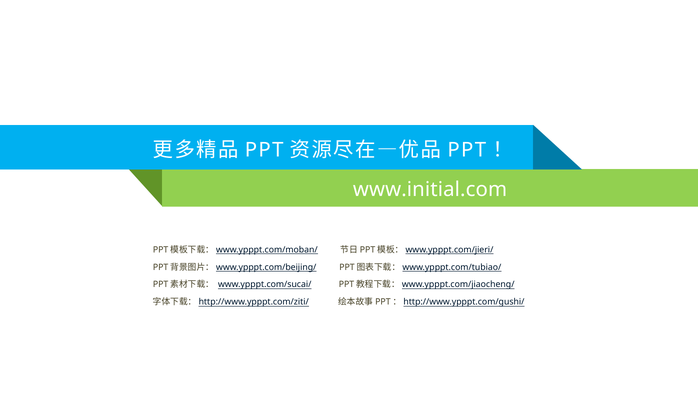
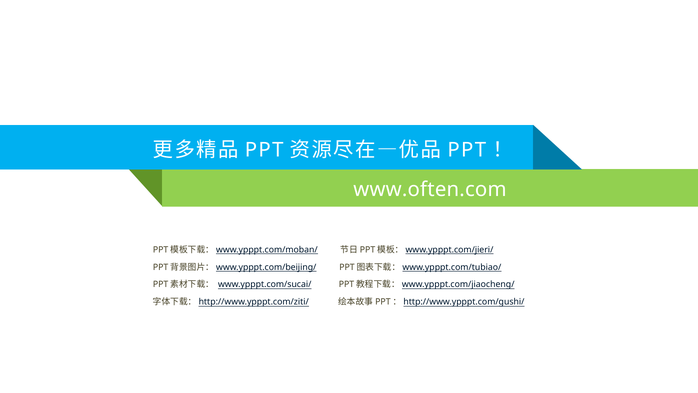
www.initial.com: www.initial.com -> www.often.com
